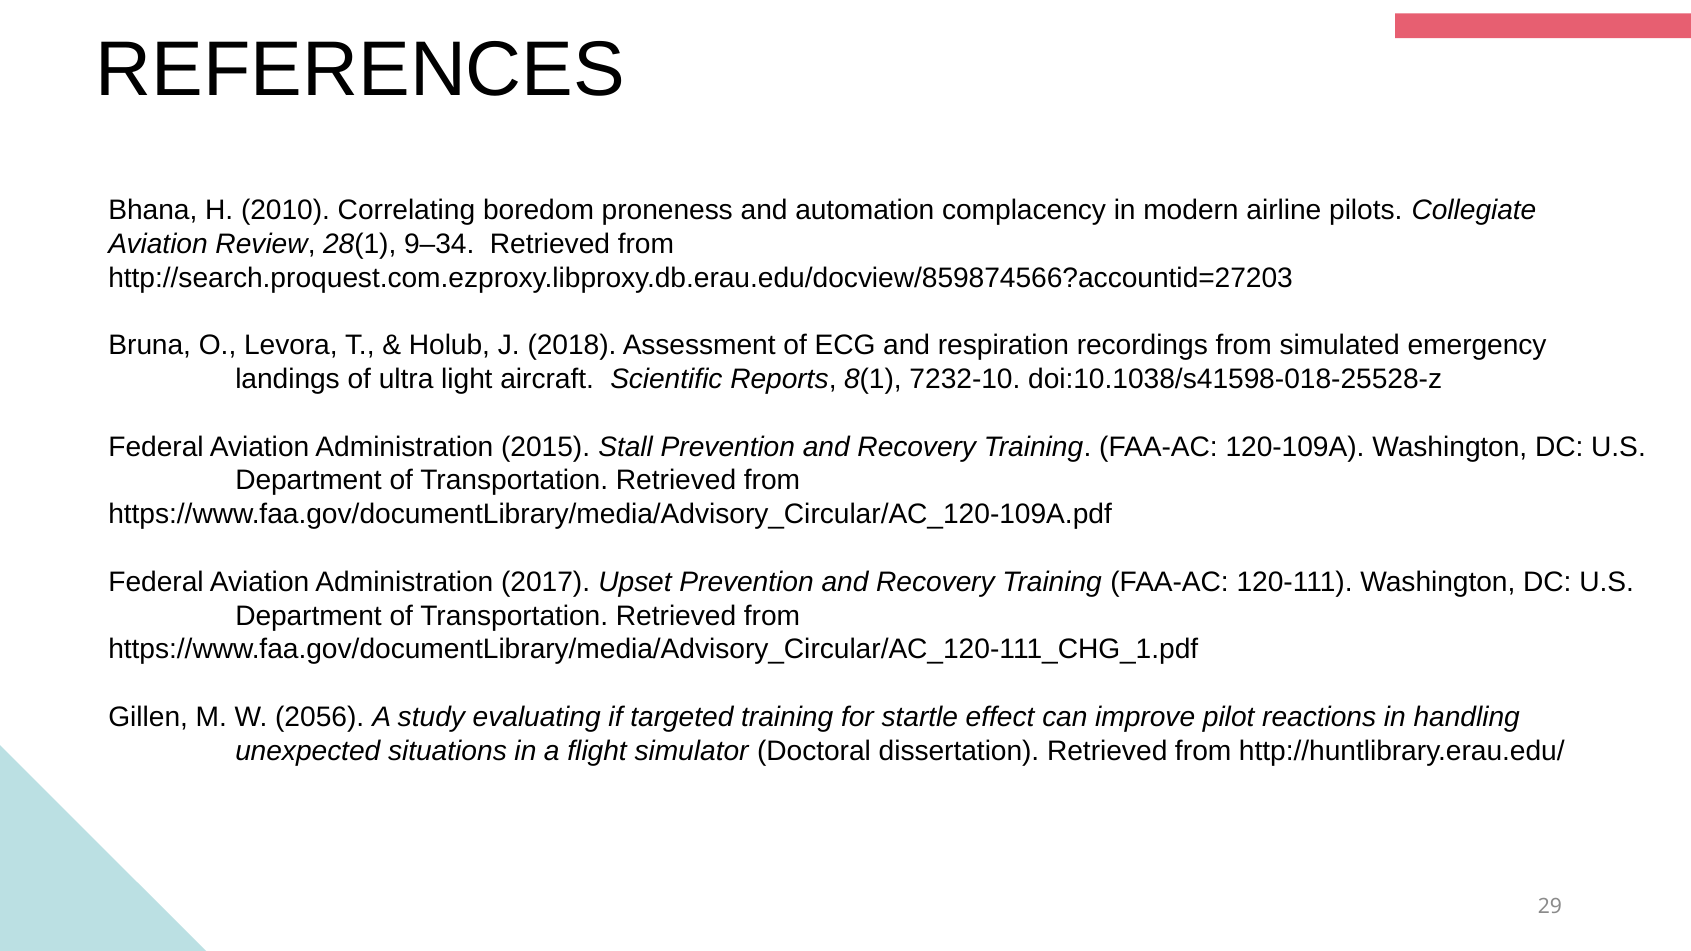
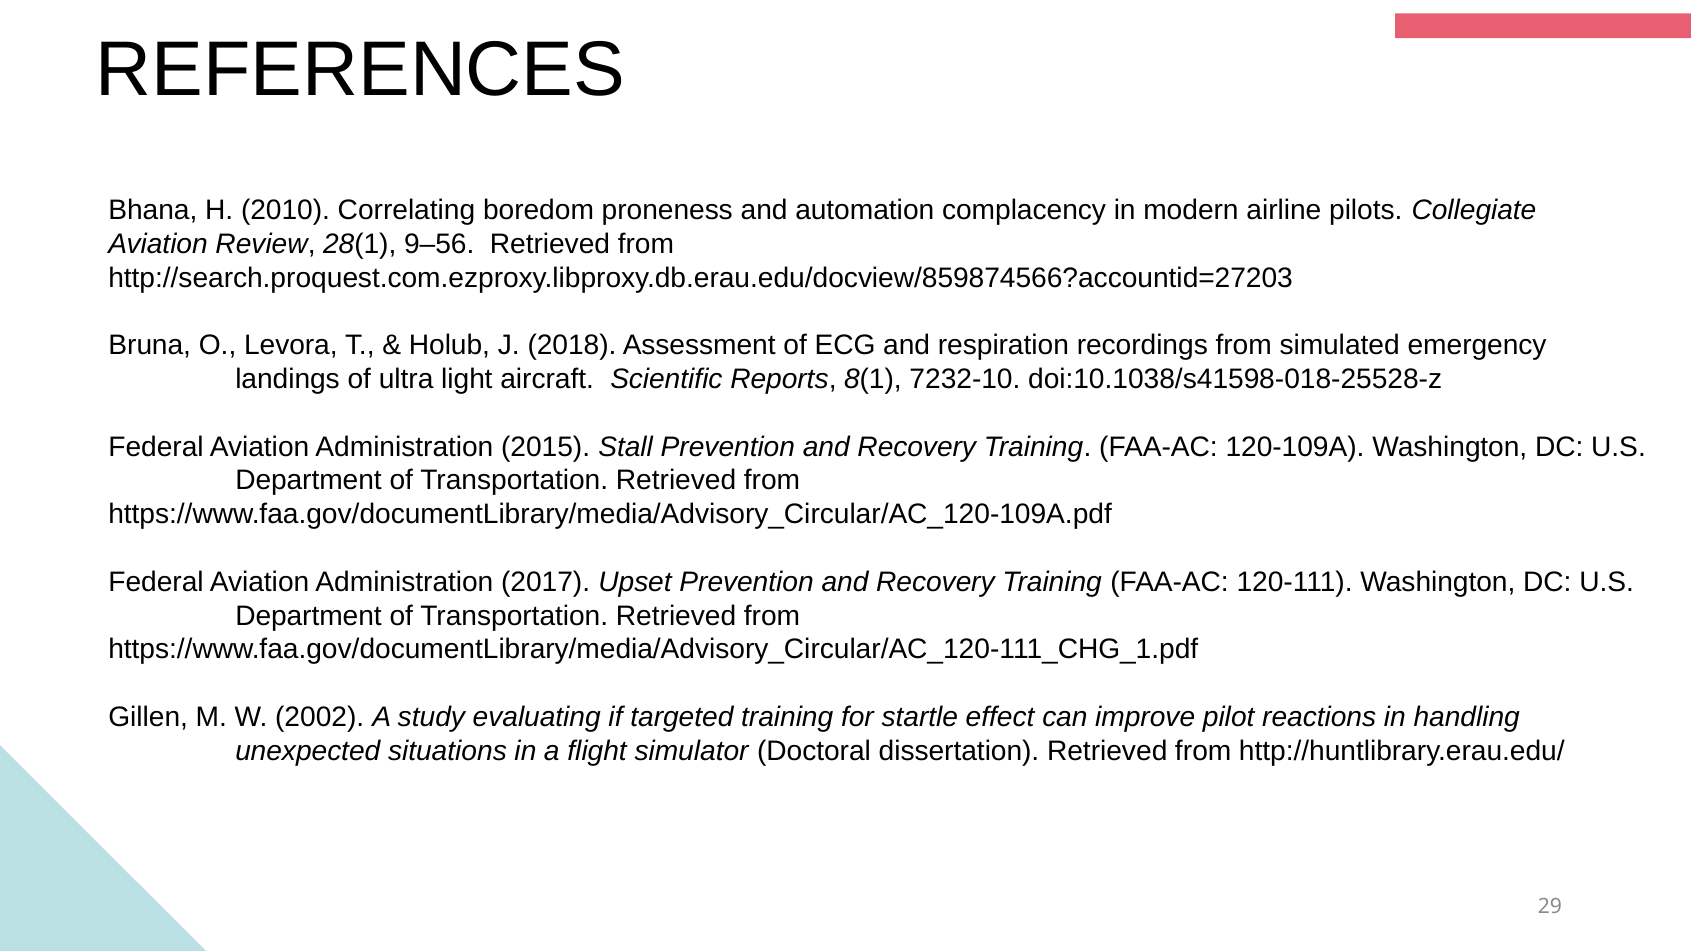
9–34: 9–34 -> 9–56
2056: 2056 -> 2002
